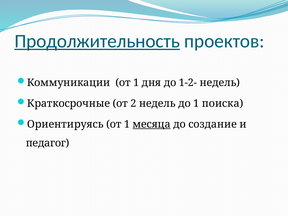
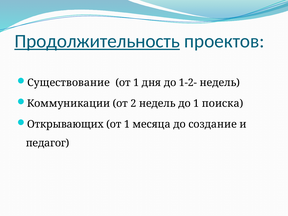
Коммуникации: Коммуникации -> Существование
Краткосрочные: Краткосрочные -> Коммуникации
Ориентируясь: Ориентируясь -> Открывающих
месяца underline: present -> none
